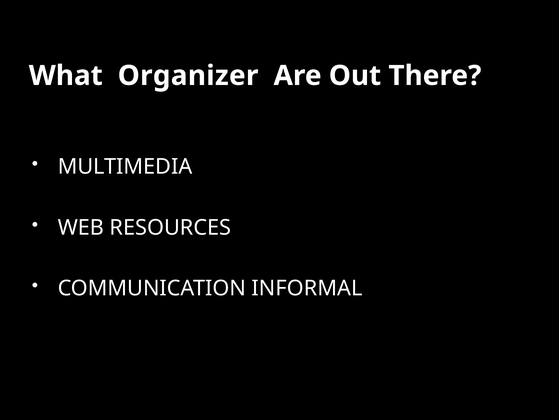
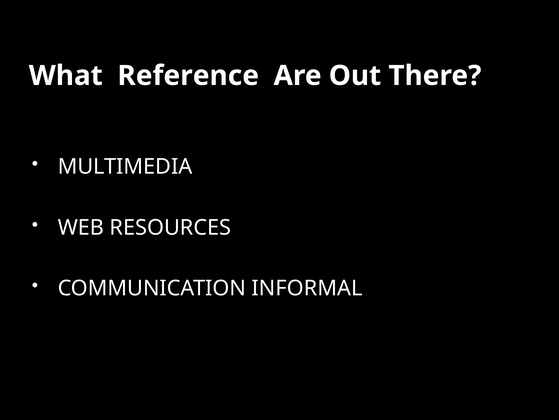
Organizer: Organizer -> Reference
